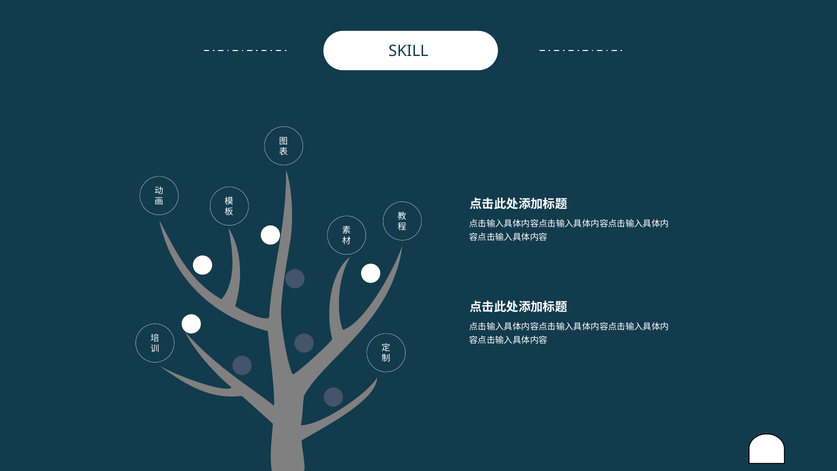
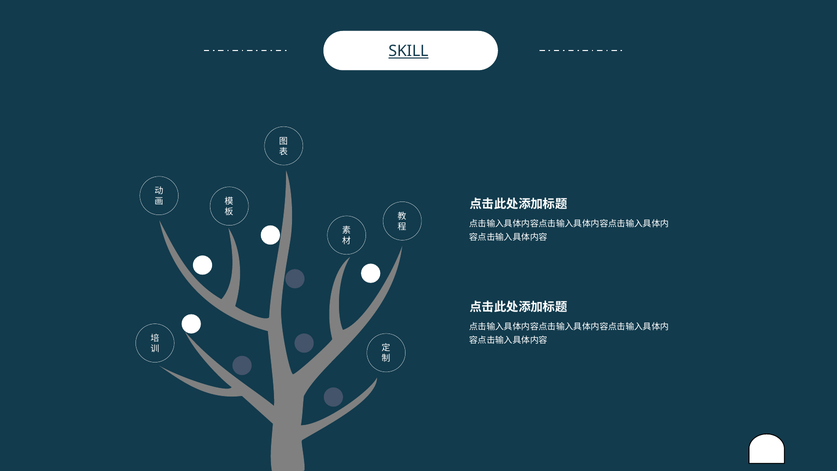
SKILL underline: none -> present
